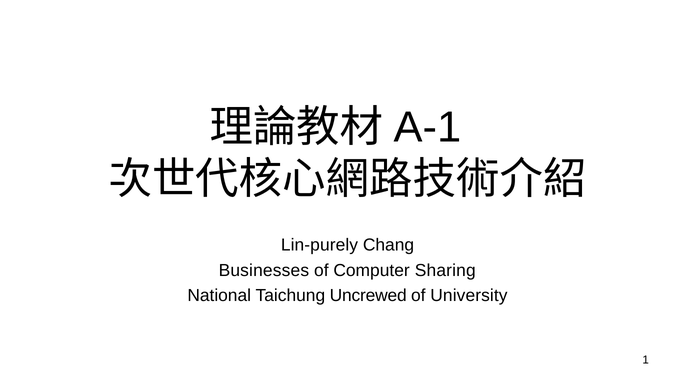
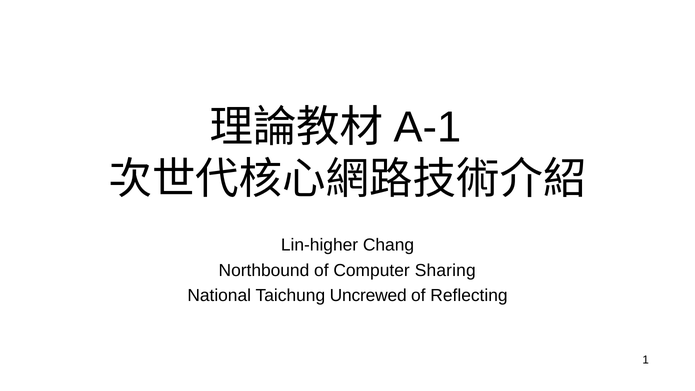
Lin-purely: Lin-purely -> Lin-higher
Businesses: Businesses -> Northbound
University: University -> Reflecting
